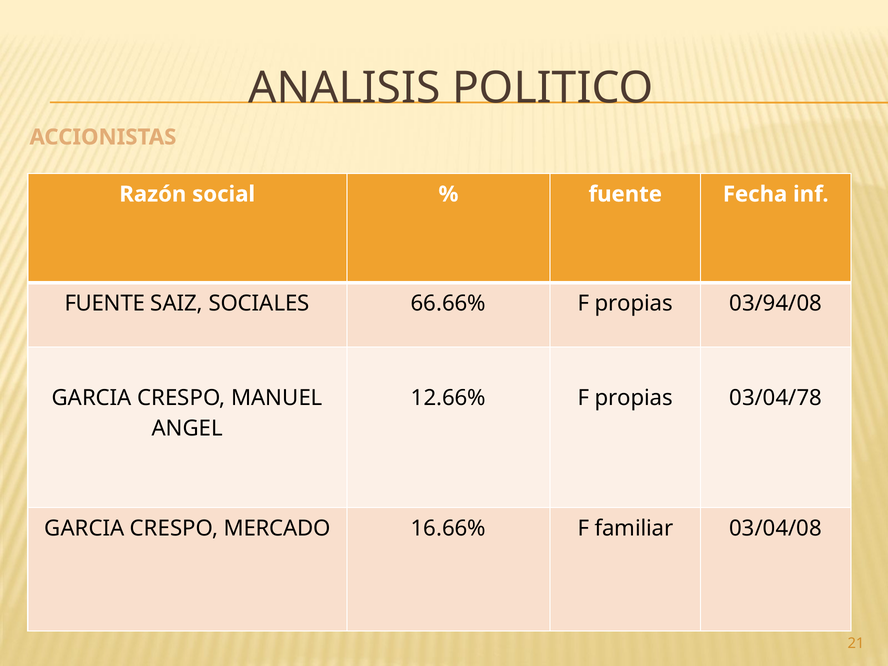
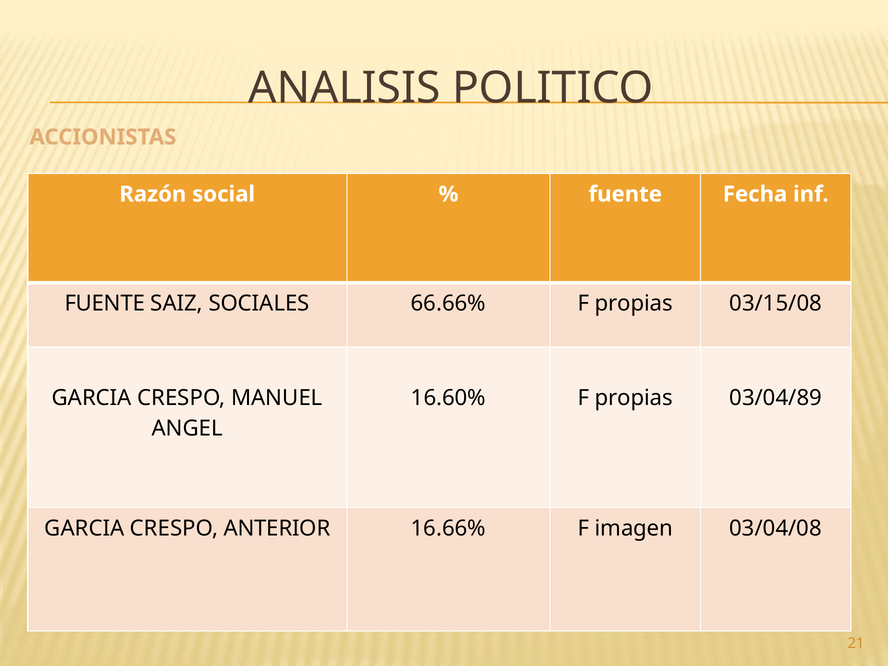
03/94/08: 03/94/08 -> 03/15/08
12.66%: 12.66% -> 16.60%
03/04/78: 03/04/78 -> 03/04/89
MERCADO: MERCADO -> ANTERIOR
familiar: familiar -> imagen
